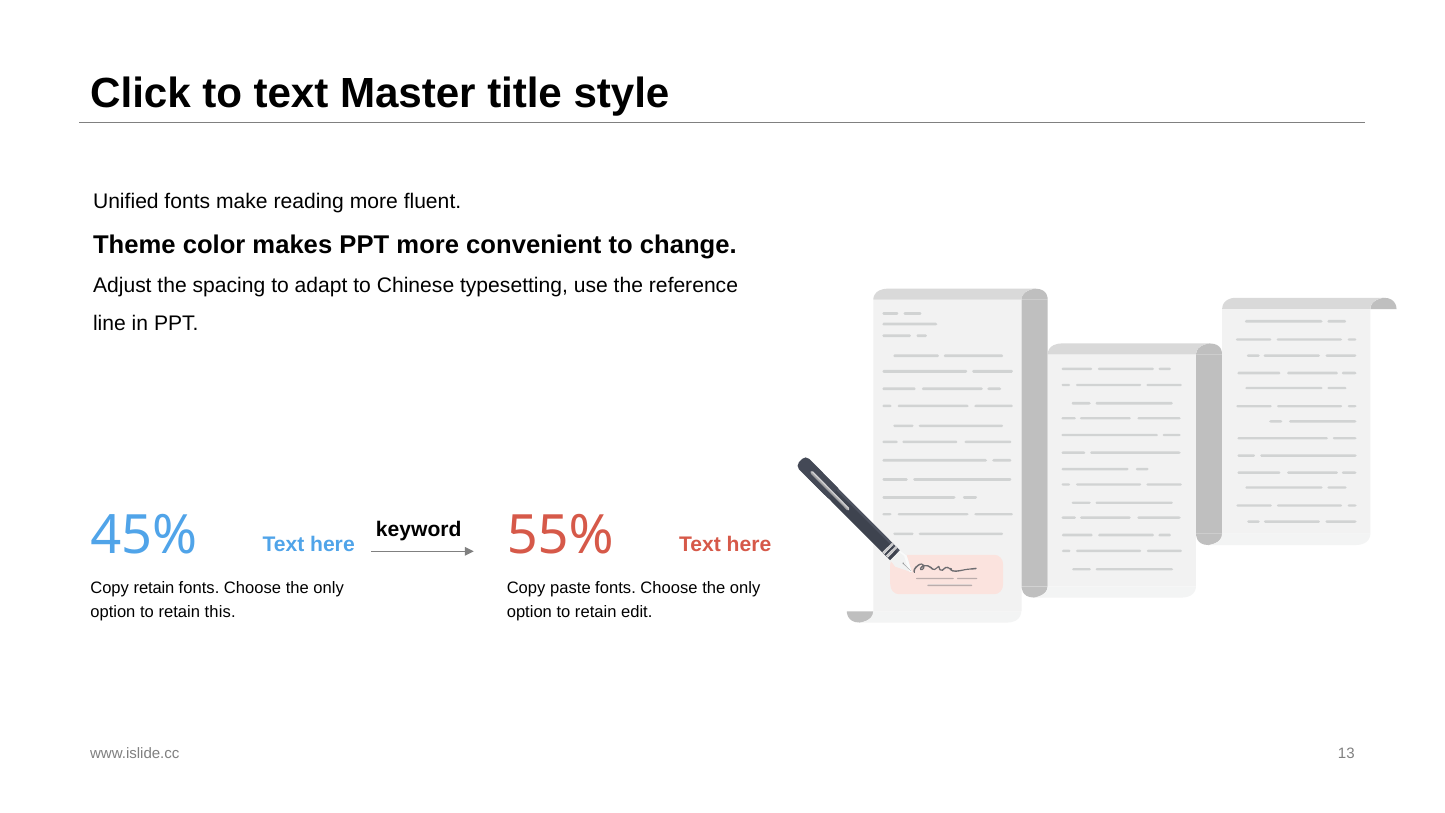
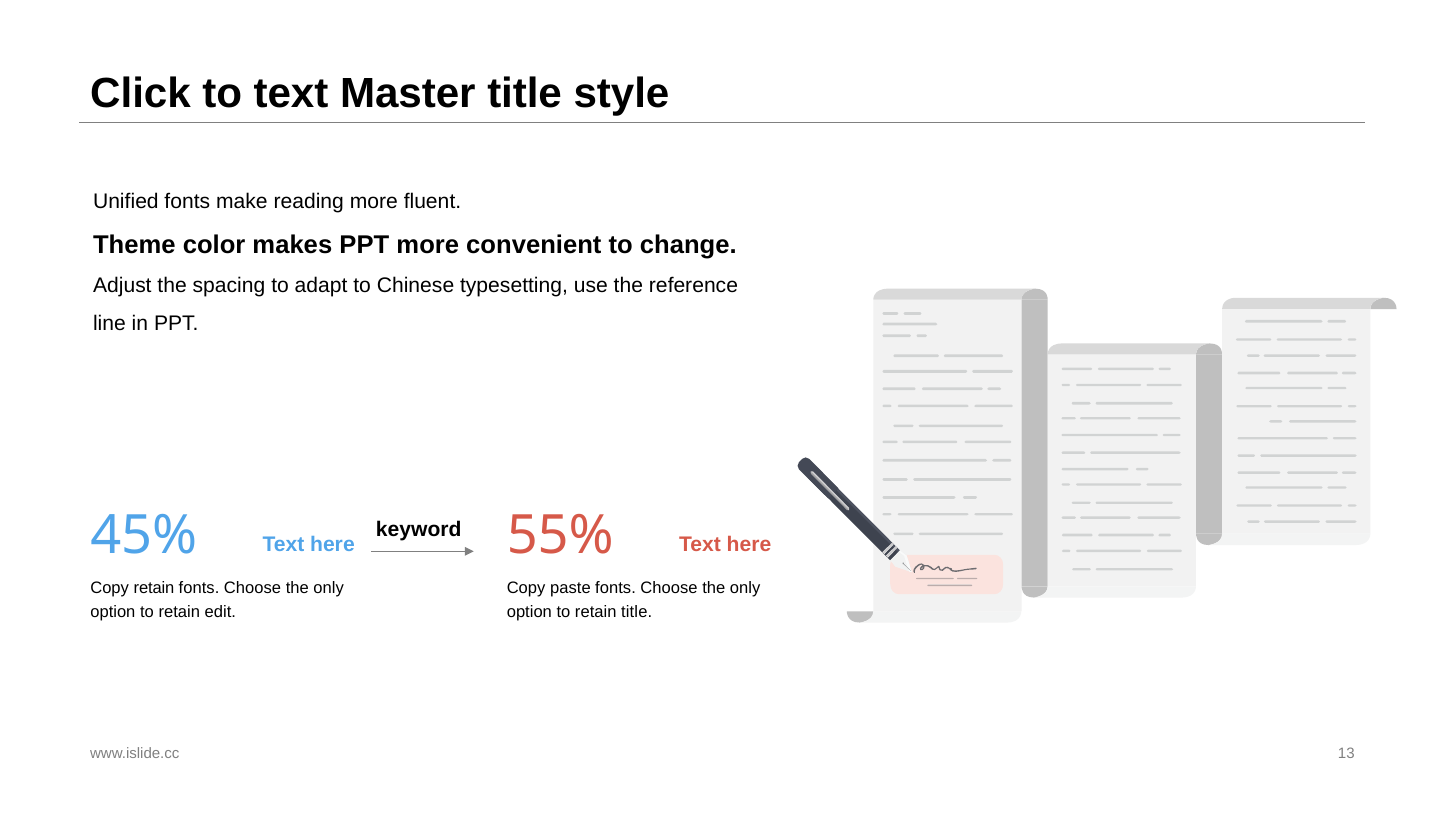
this: this -> edit
retain edit: edit -> title
